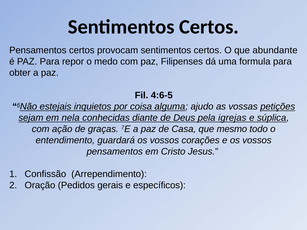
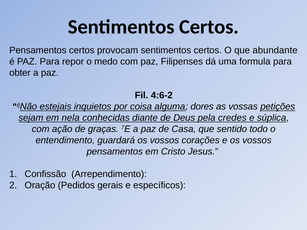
4:6-5: 4:6-5 -> 4:6-2
ajudo: ajudo -> dores
igrejas: igrejas -> credes
mesmo: mesmo -> sentido
